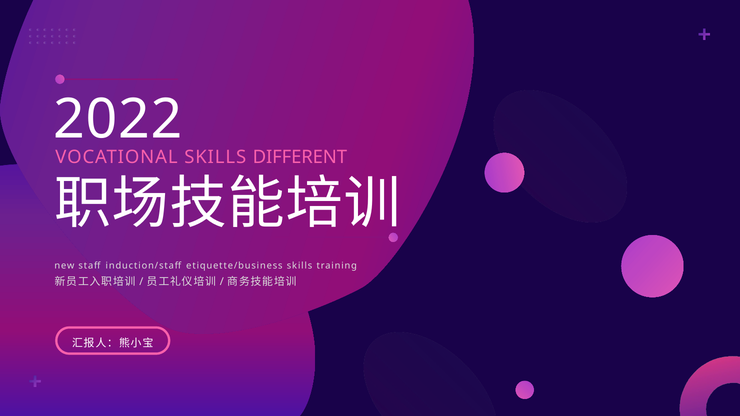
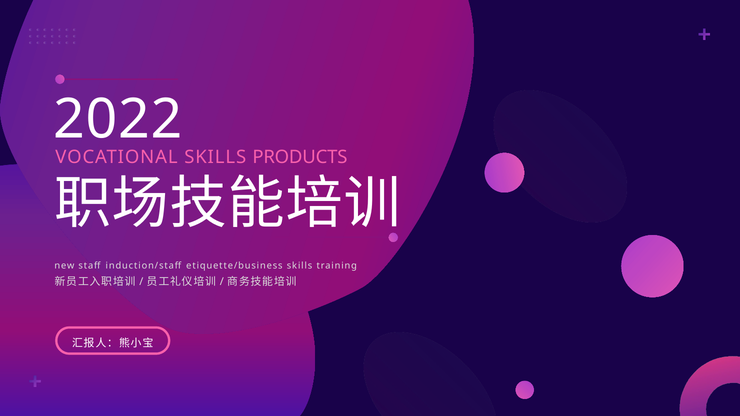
DIFFERENT: DIFFERENT -> PRODUCTS
